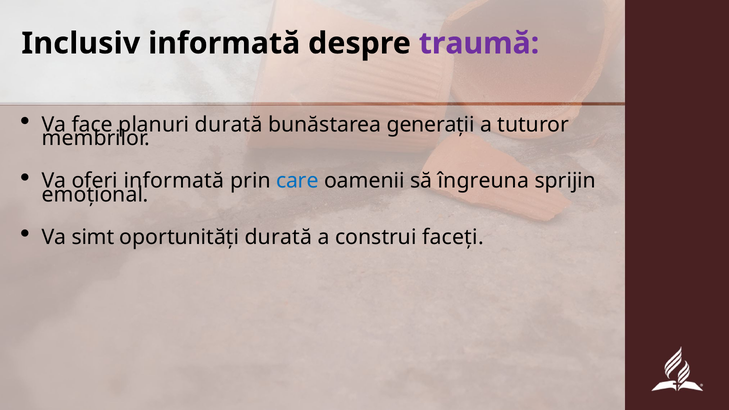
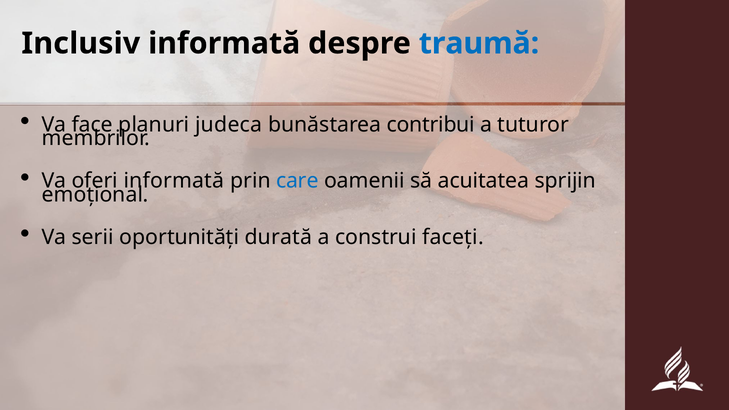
traumă colour: purple -> blue
planuri durată: durată -> judeca
generații: generații -> contribui
îngreuna: îngreuna -> acuitatea
simt: simt -> serii
